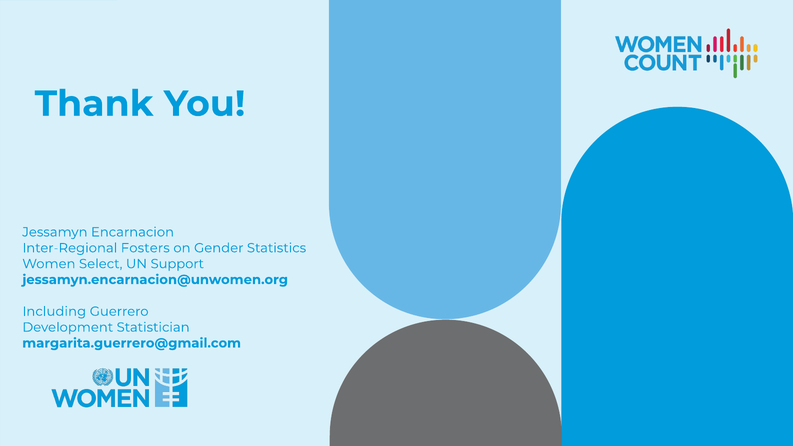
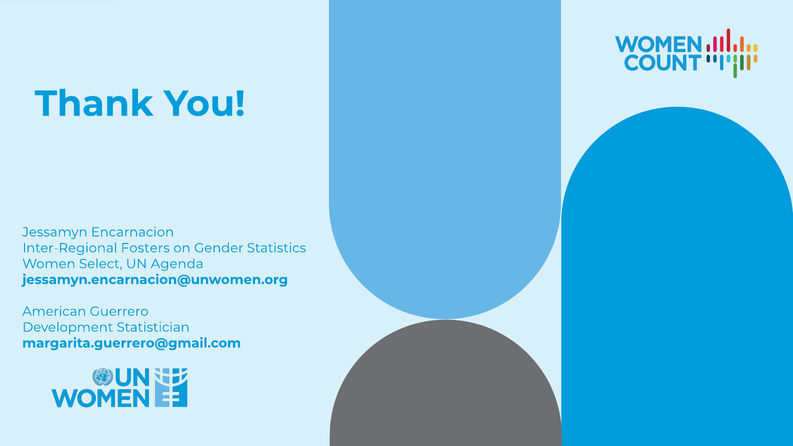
Support: Support -> Agenda
Including: Including -> American
